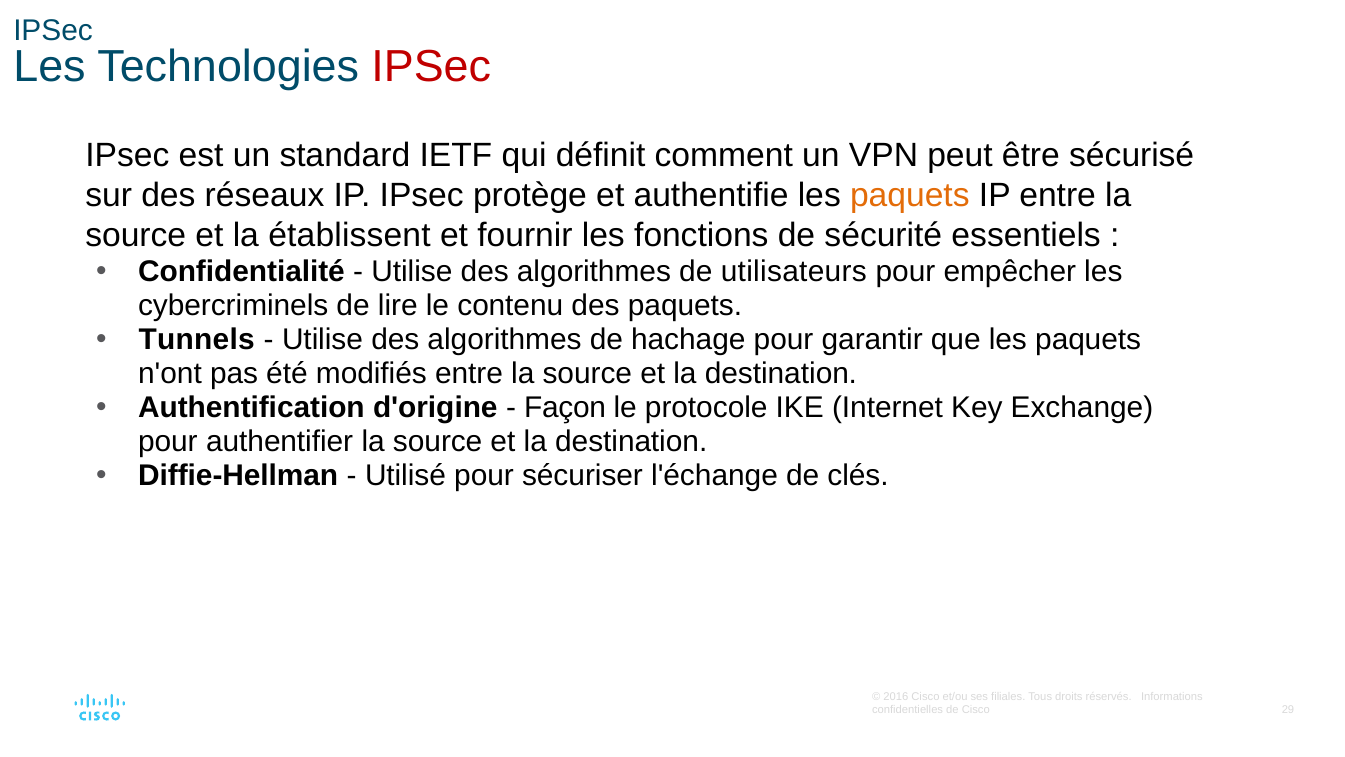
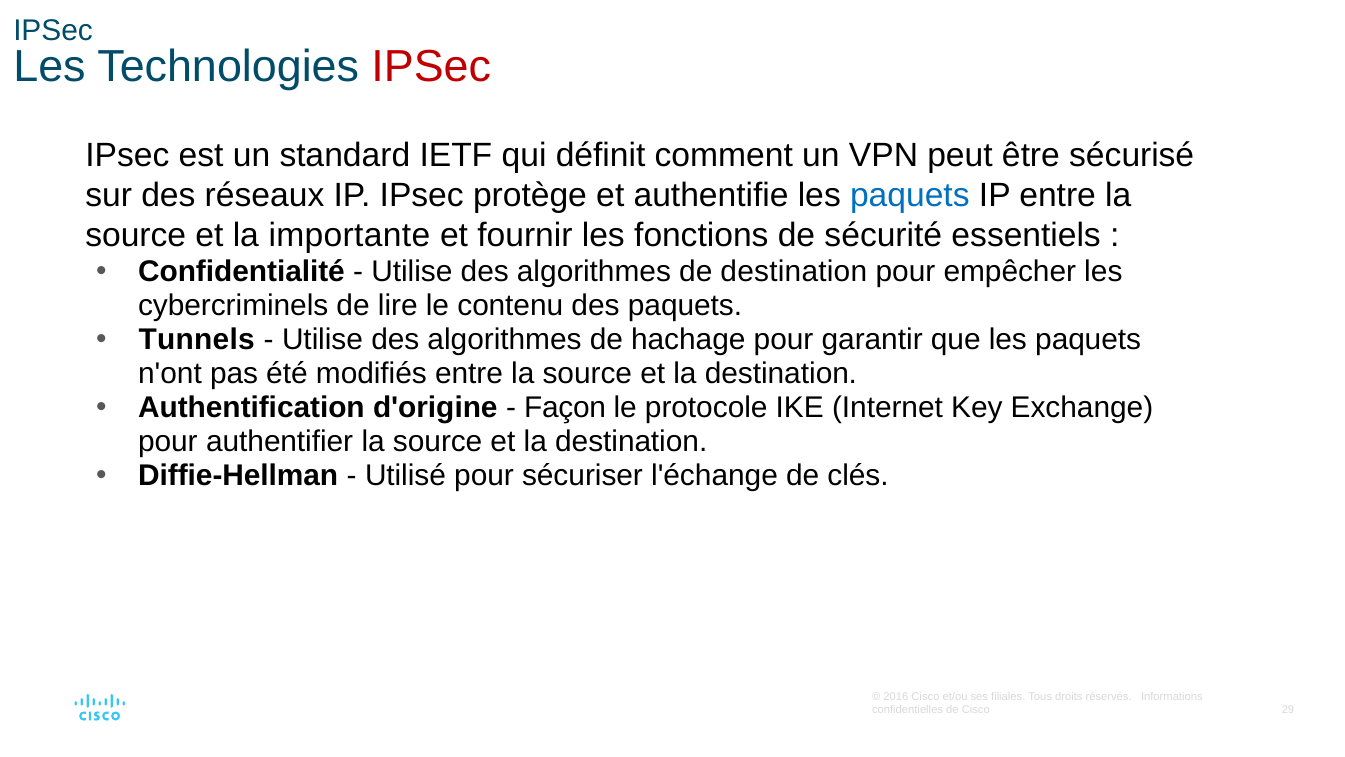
paquets at (910, 195) colour: orange -> blue
établissent: établissent -> importante
de utilisateurs: utilisateurs -> destination
